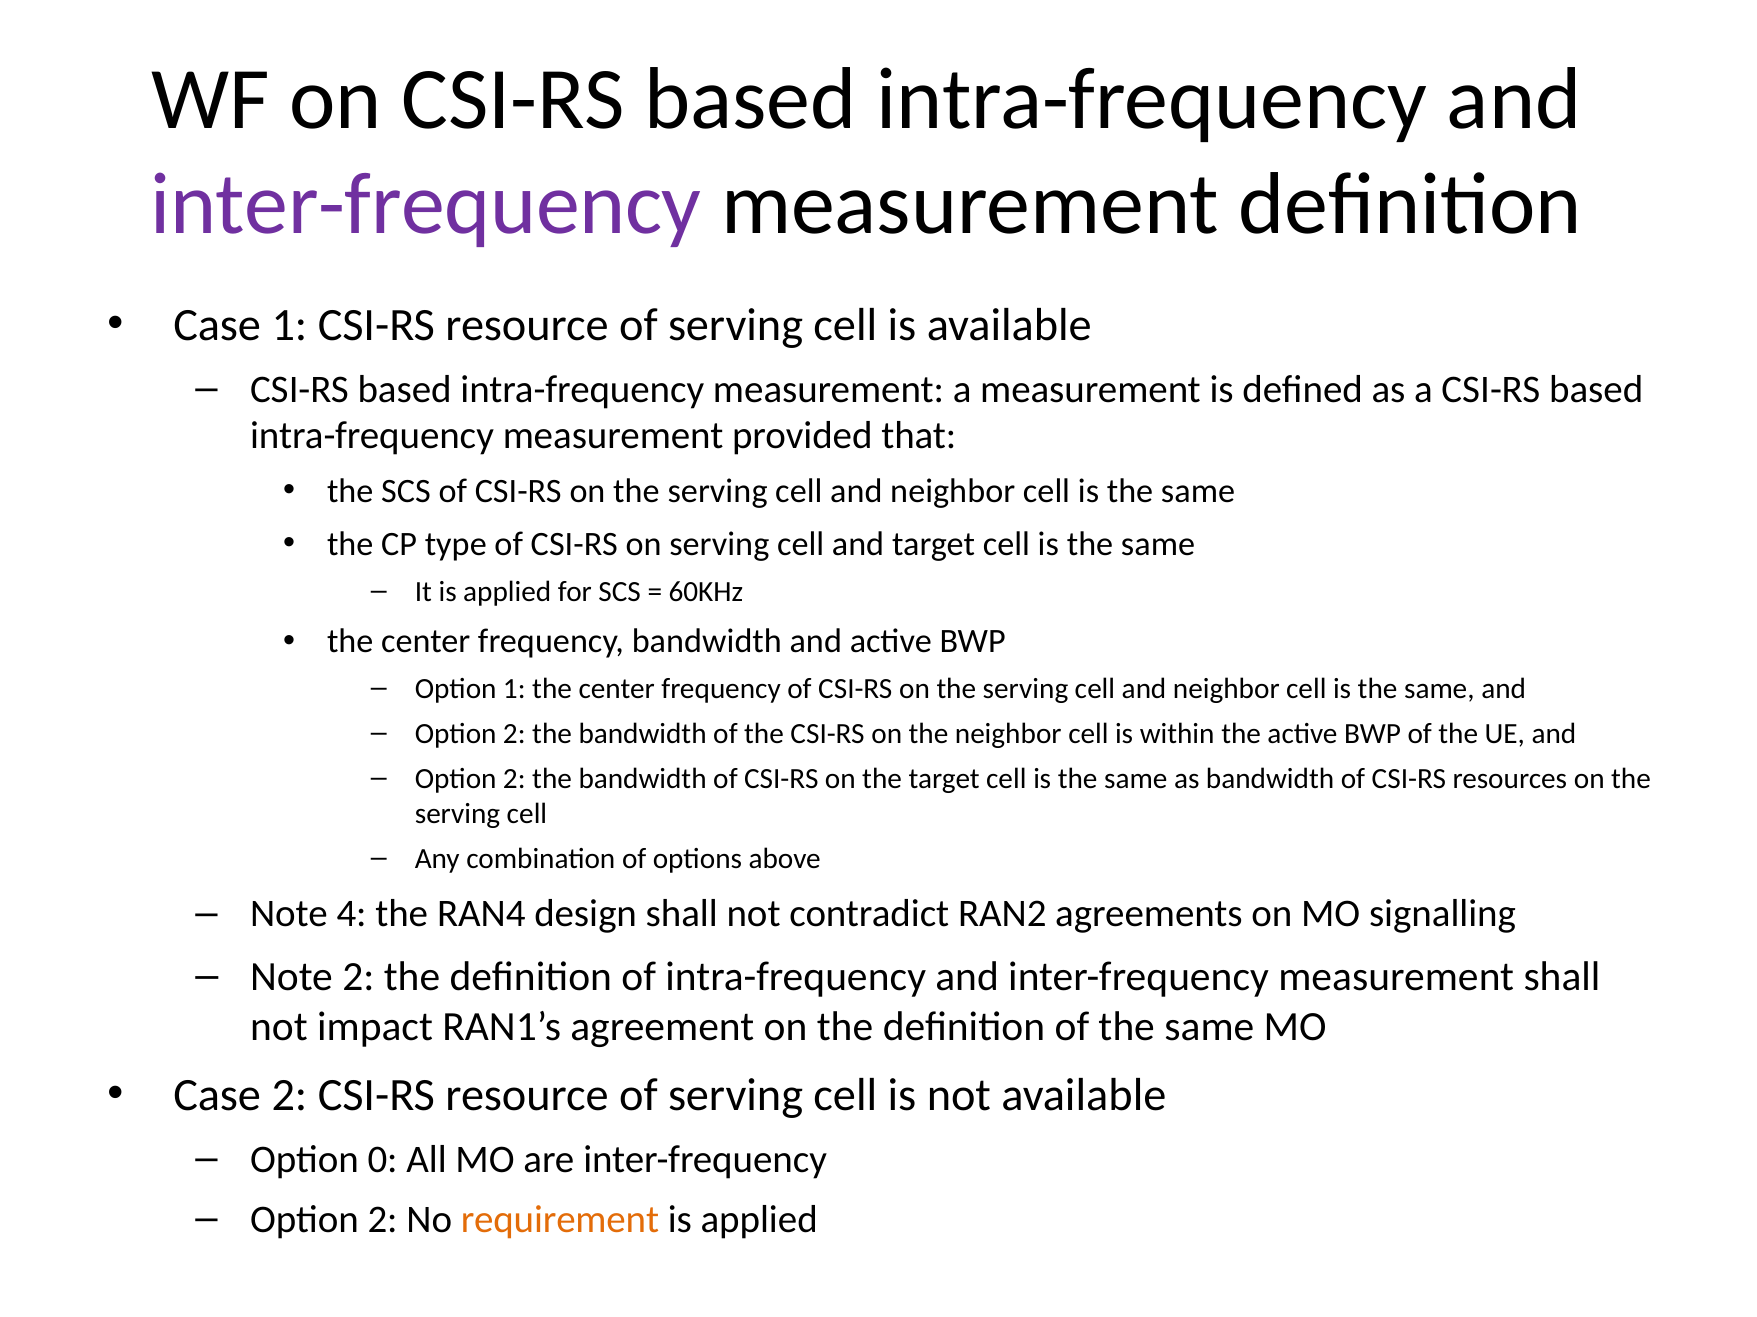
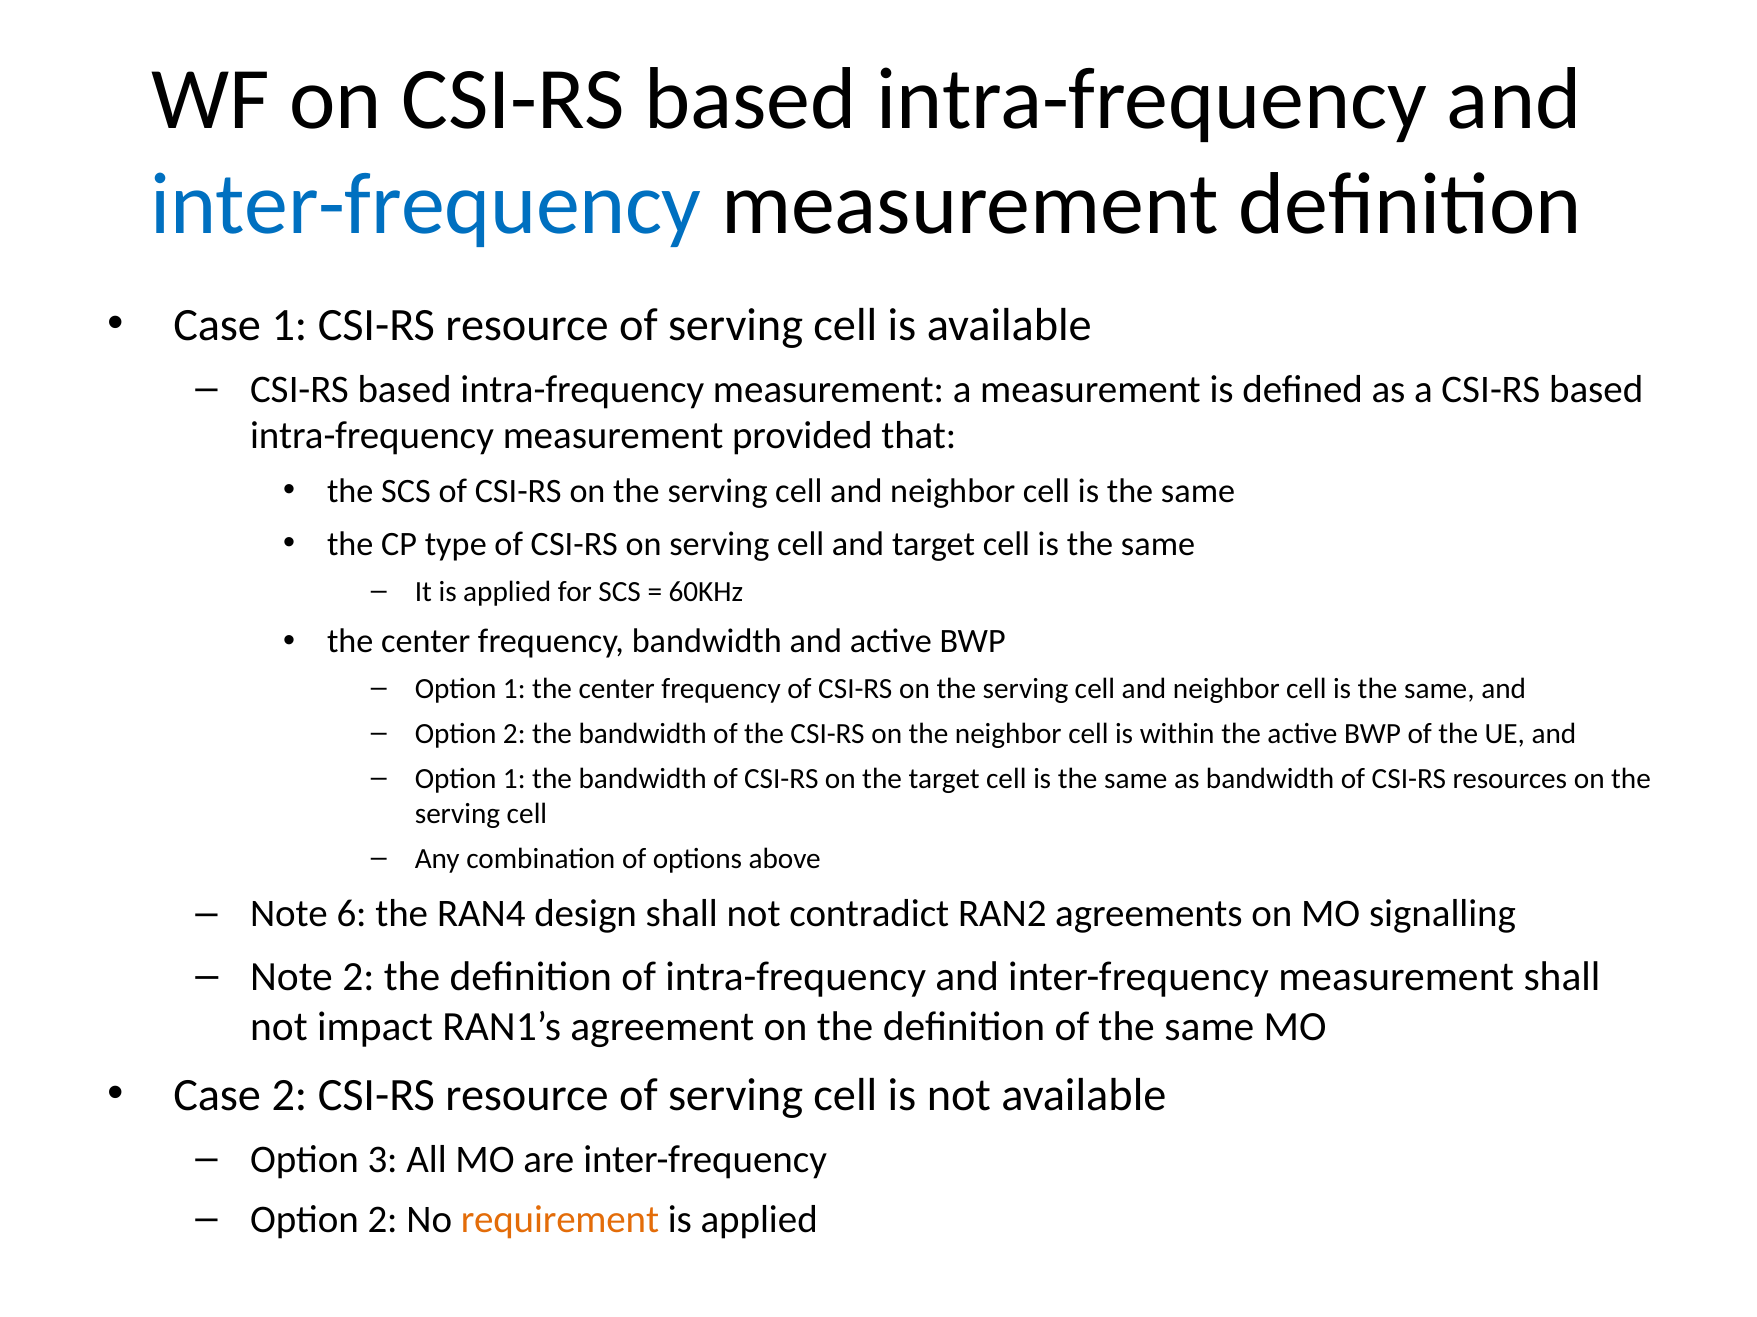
inter-frequency at (426, 205) colour: purple -> blue
2 at (514, 779): 2 -> 1
4: 4 -> 6
0: 0 -> 3
